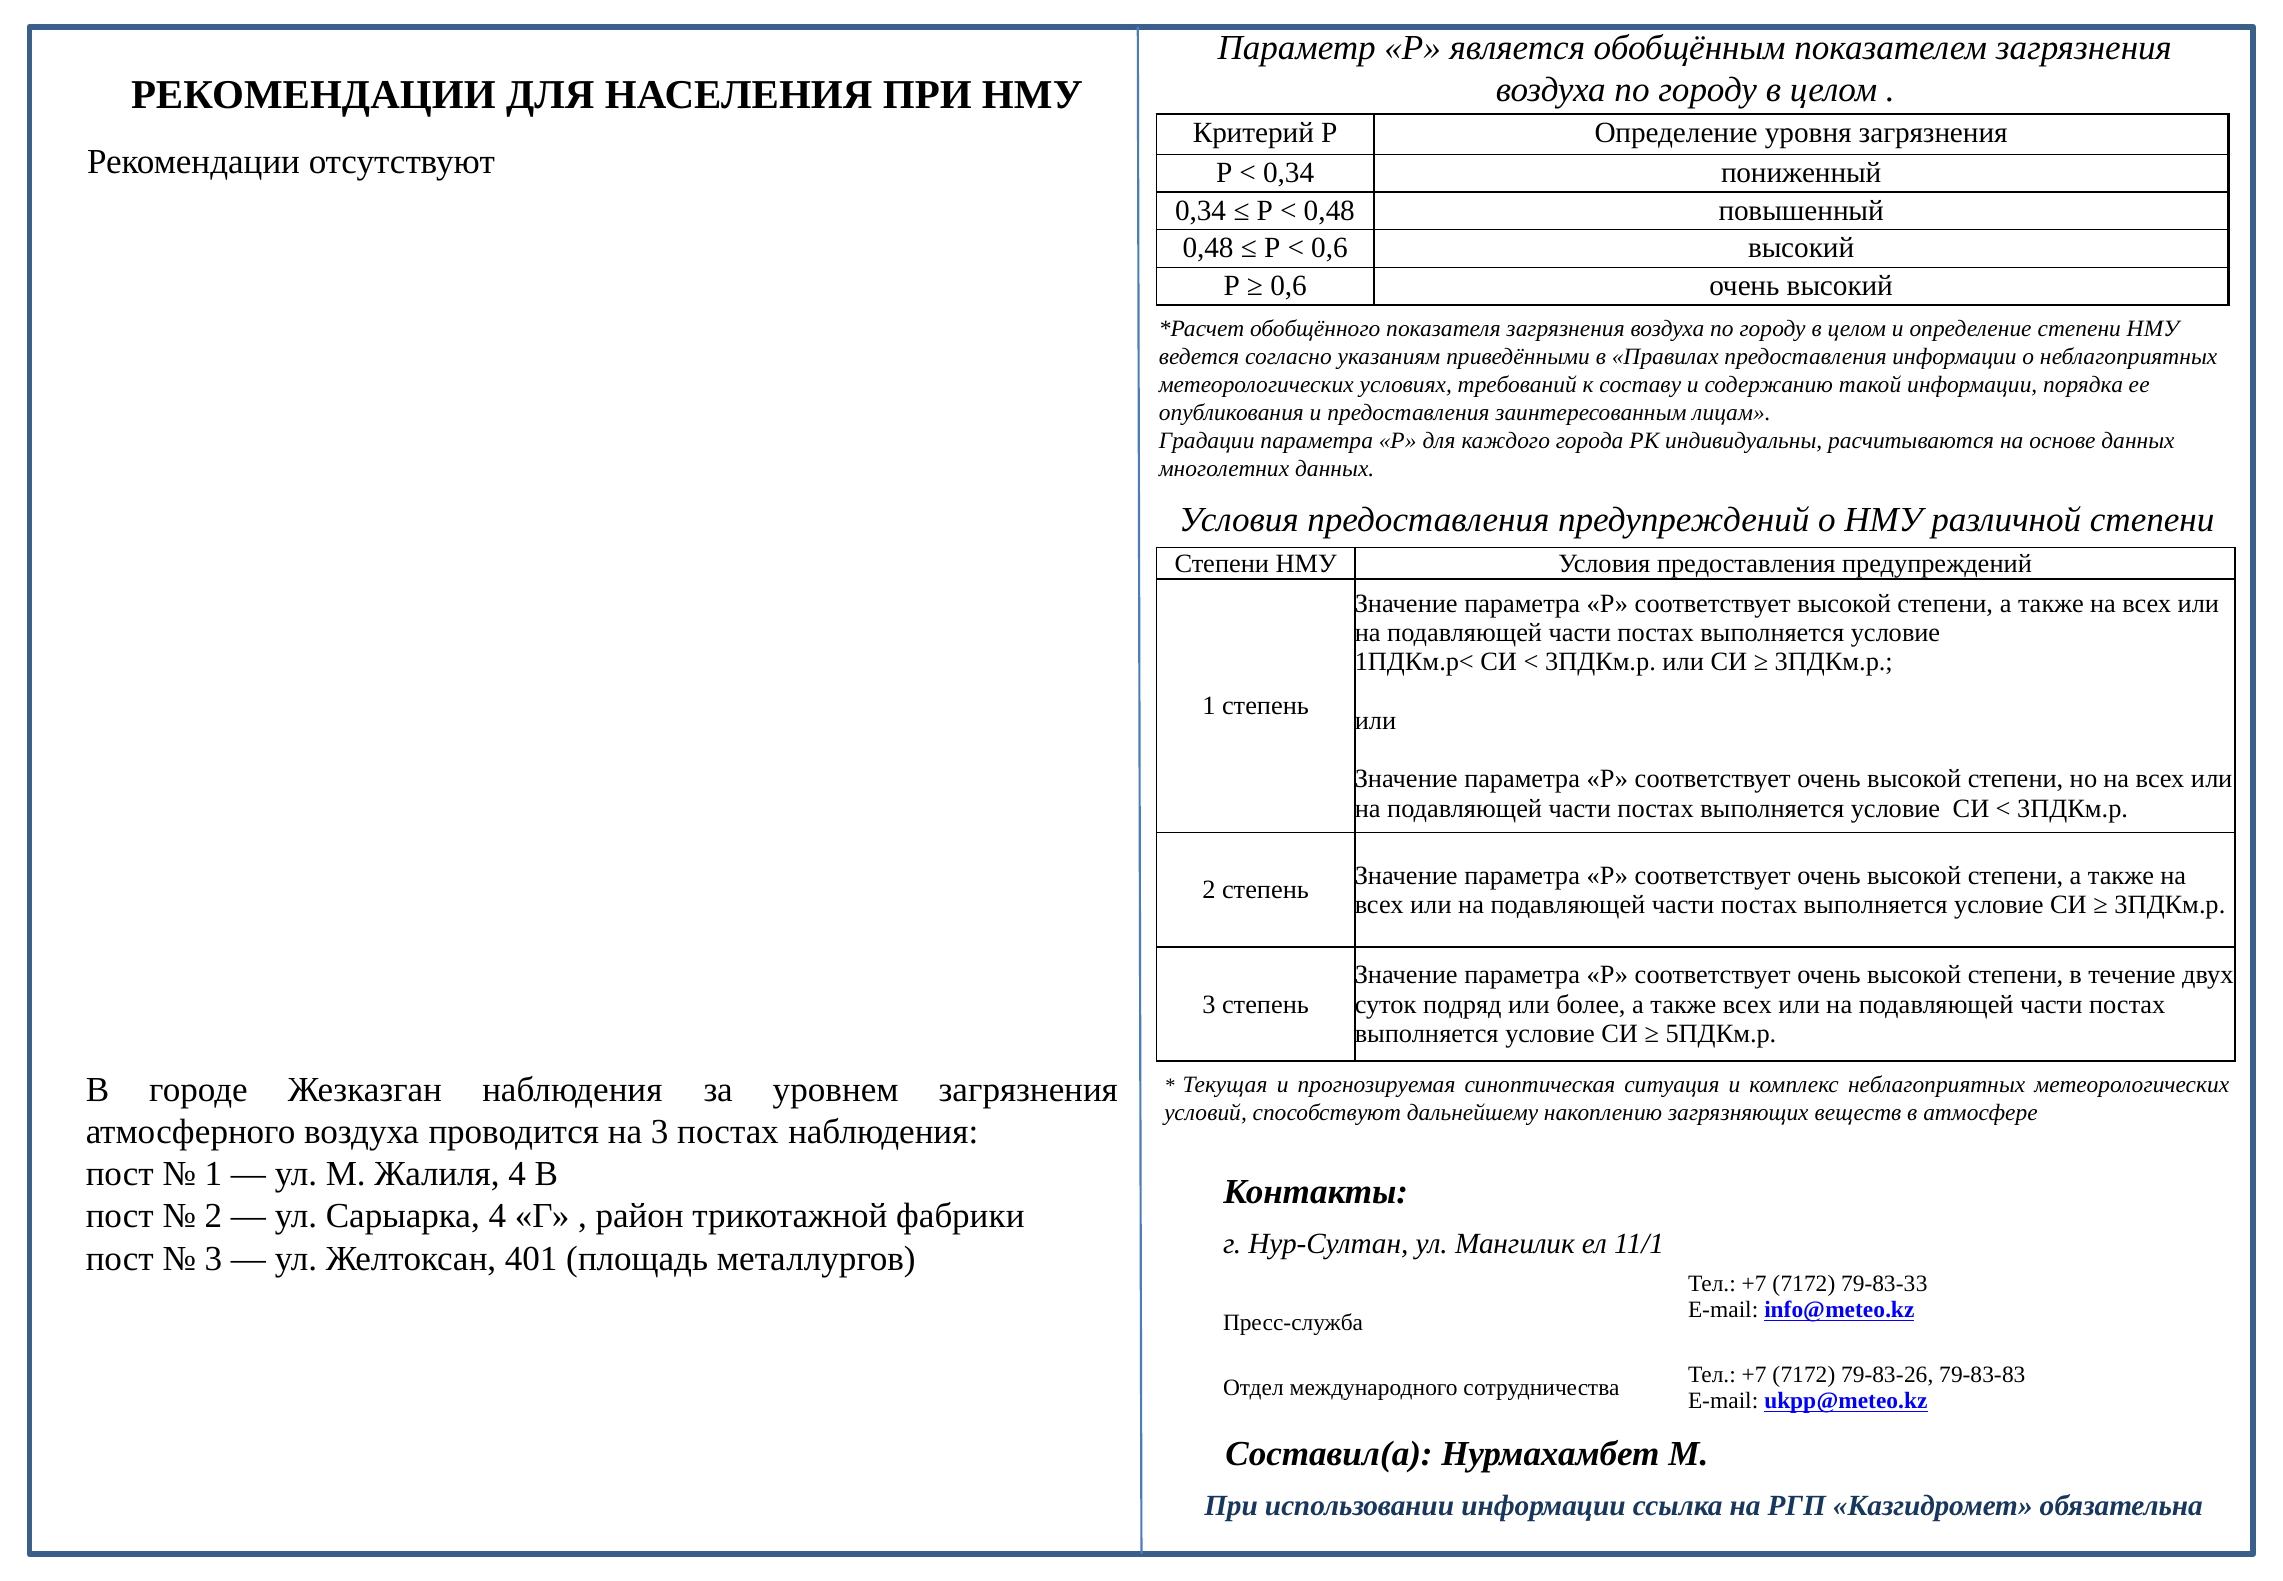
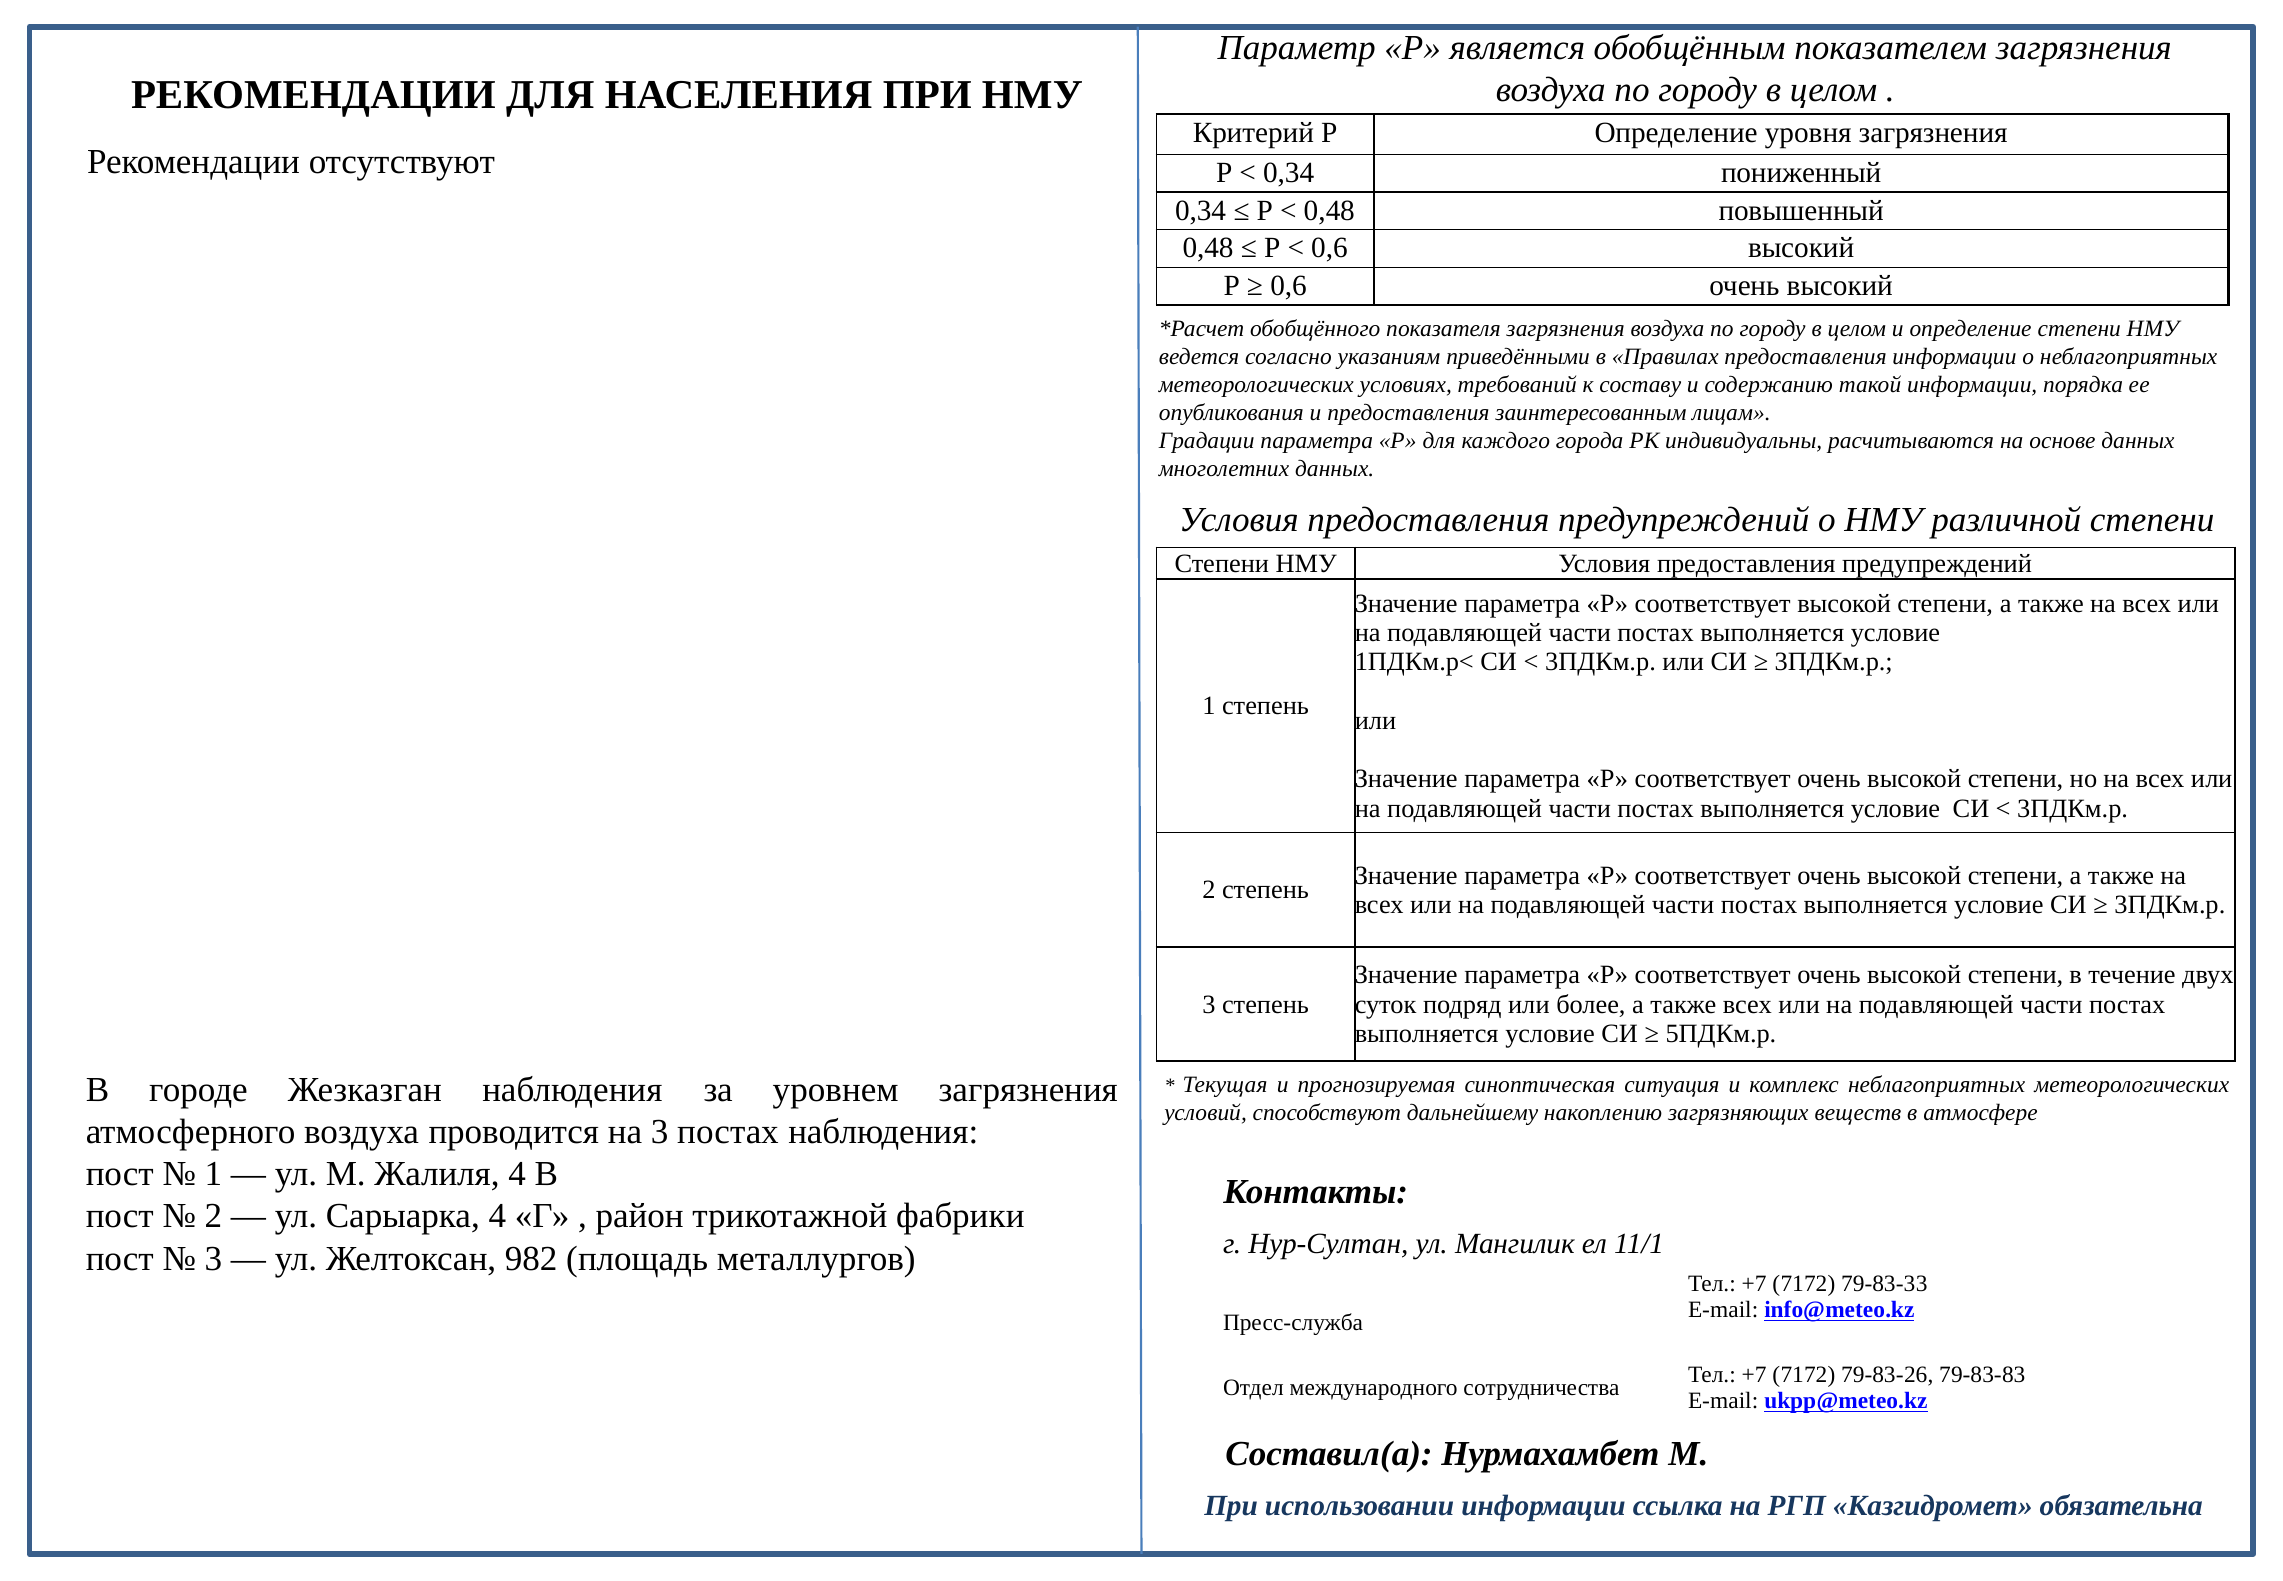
401: 401 -> 982
